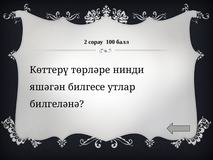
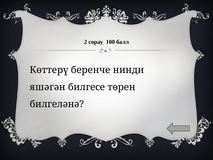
төрләре: төрләре -> беренче
утлар: утлар -> төрен
